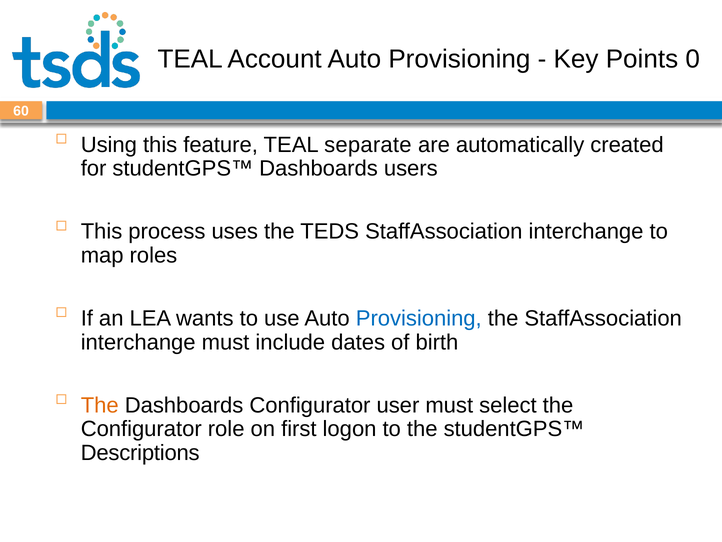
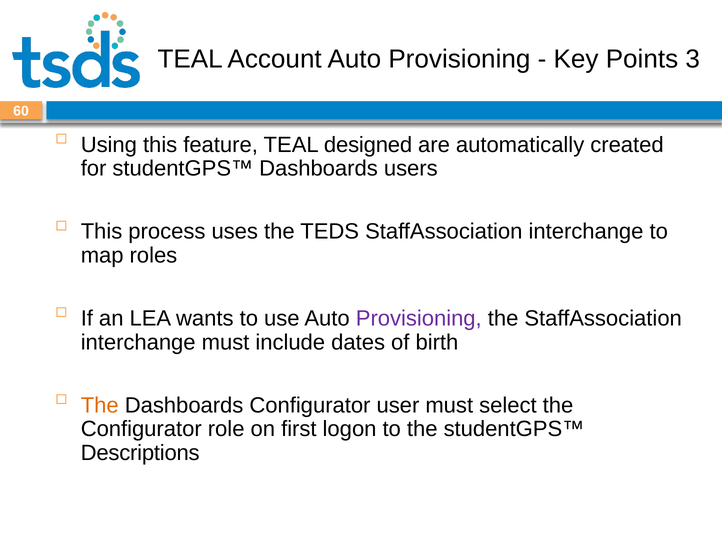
0: 0 -> 3
separate: separate -> designed
Provisioning at (419, 318) colour: blue -> purple
